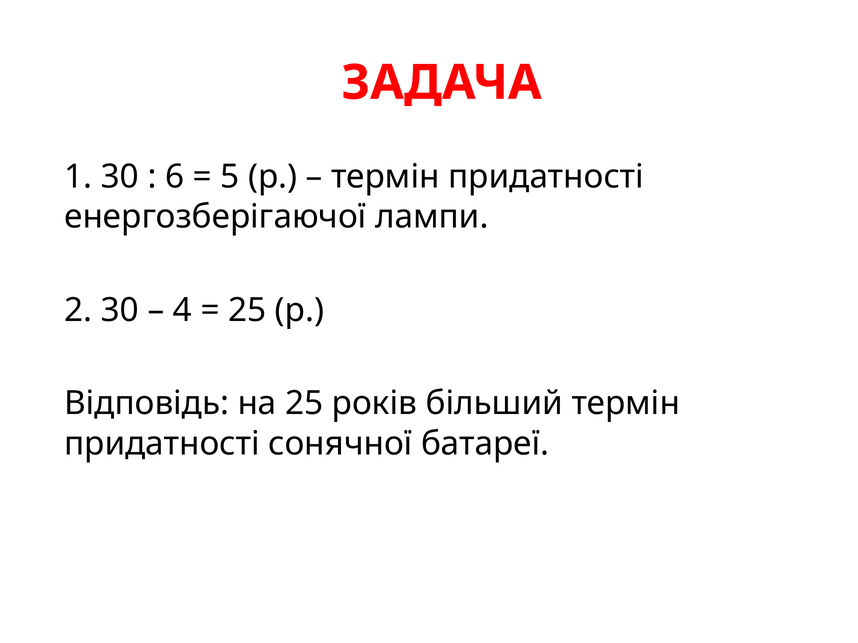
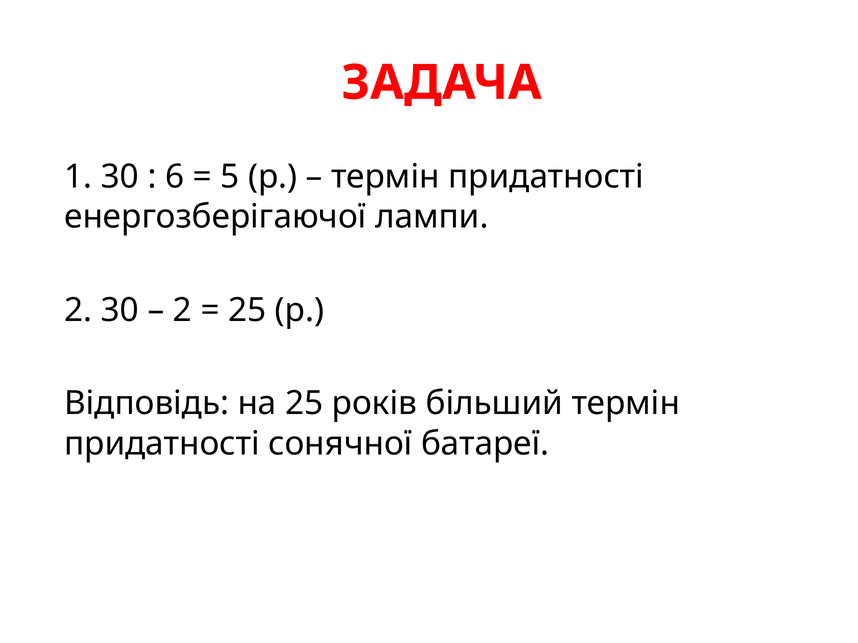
4 at (182, 310): 4 -> 2
